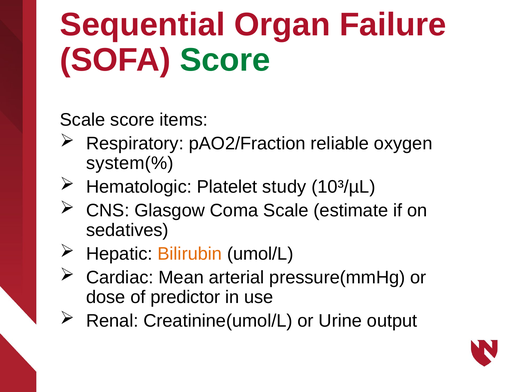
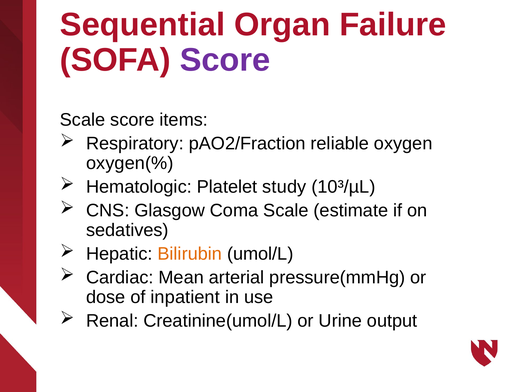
Score at (225, 60) colour: green -> purple
system(%: system(% -> oxygen(%
predictor: predictor -> inpatient
